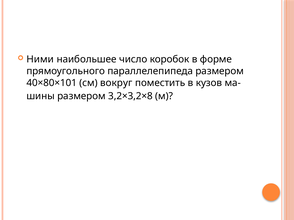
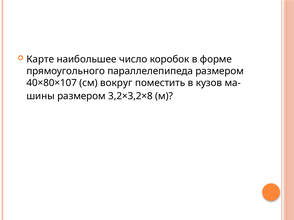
Ними: Ними -> Карте
40×80×101: 40×80×101 -> 40×80×107
